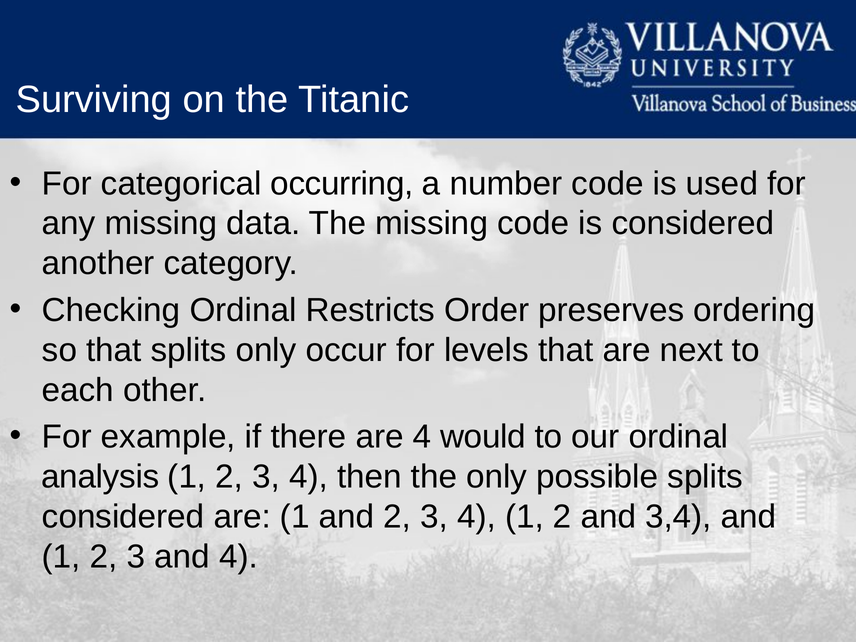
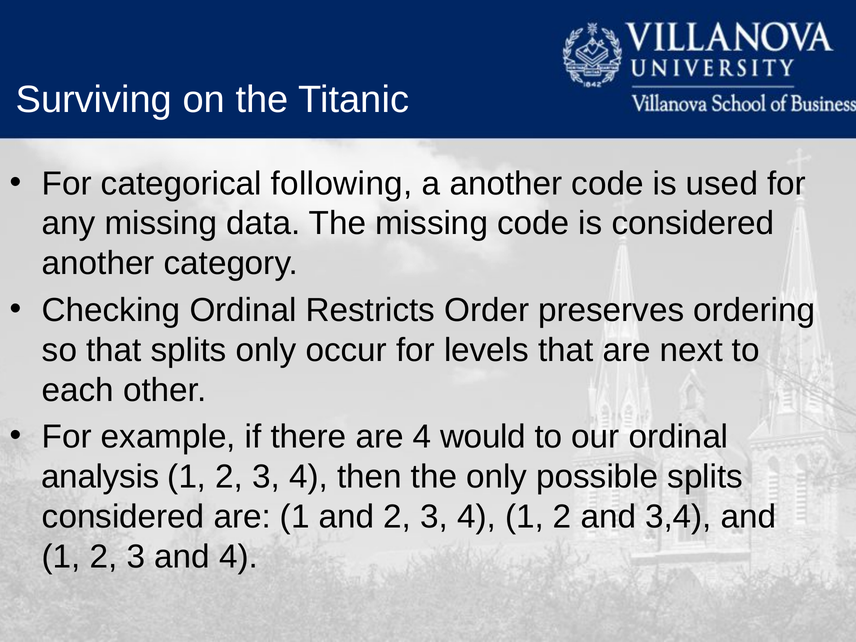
occurring: occurring -> following
a number: number -> another
